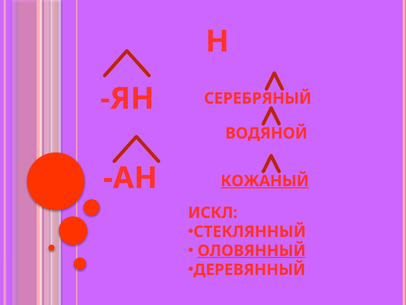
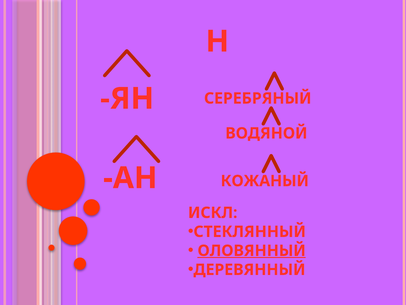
КОЖАНЫЙ underline: present -> none
